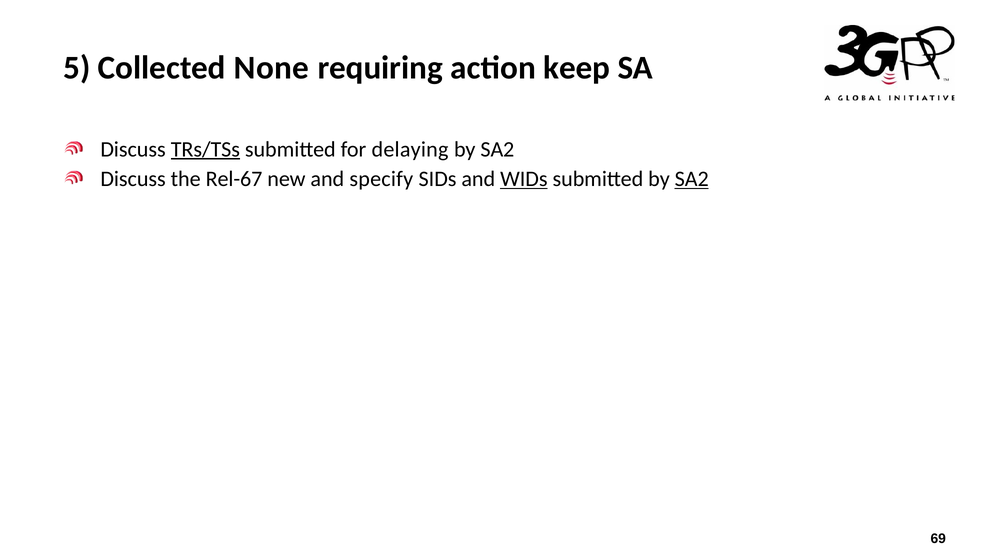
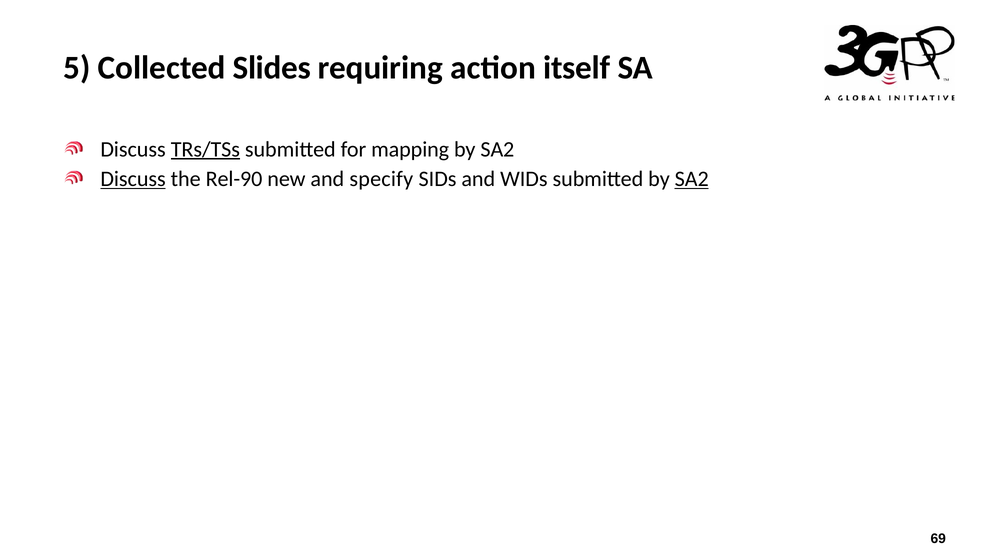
None: None -> Slides
keep: keep -> itself
delaying: delaying -> mapping
Discuss at (133, 179) underline: none -> present
Rel-67: Rel-67 -> Rel-90
WIDs underline: present -> none
